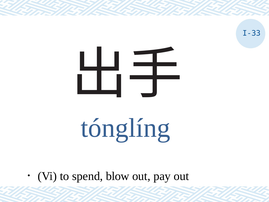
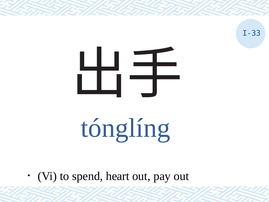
blow: blow -> heart
